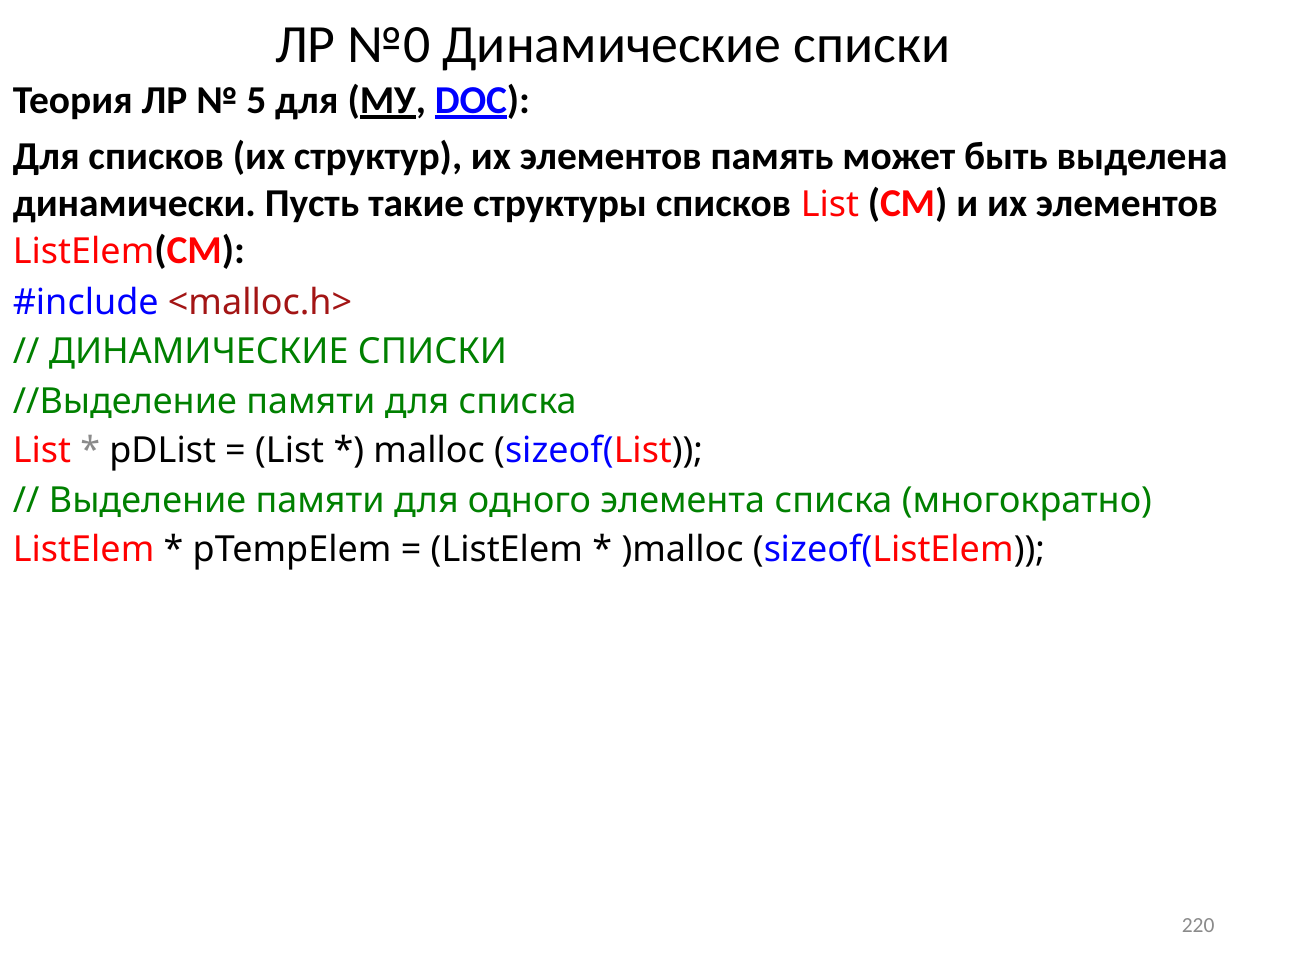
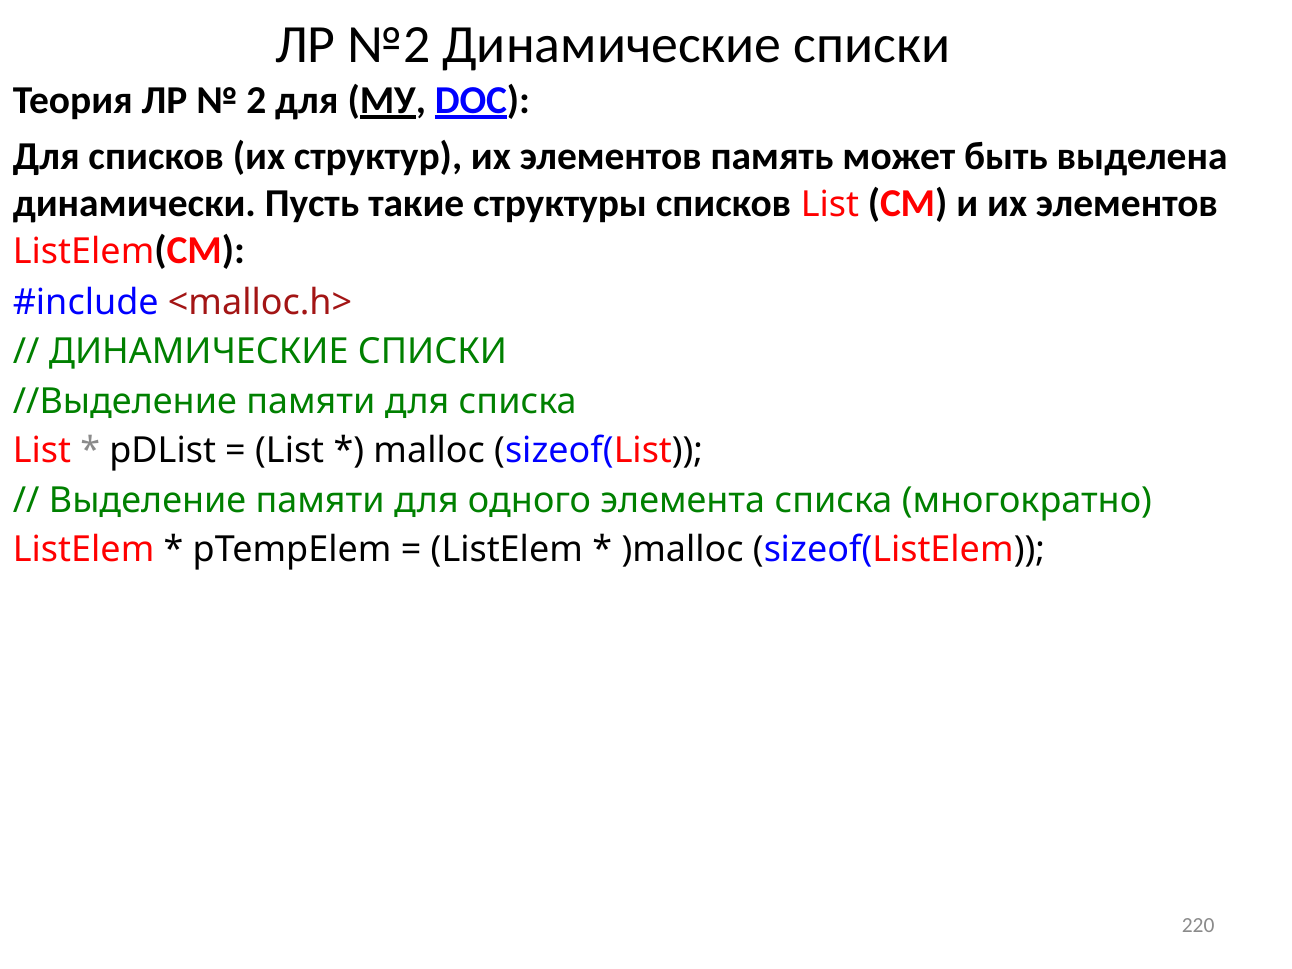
№0: №0 -> №2
5: 5 -> 2
